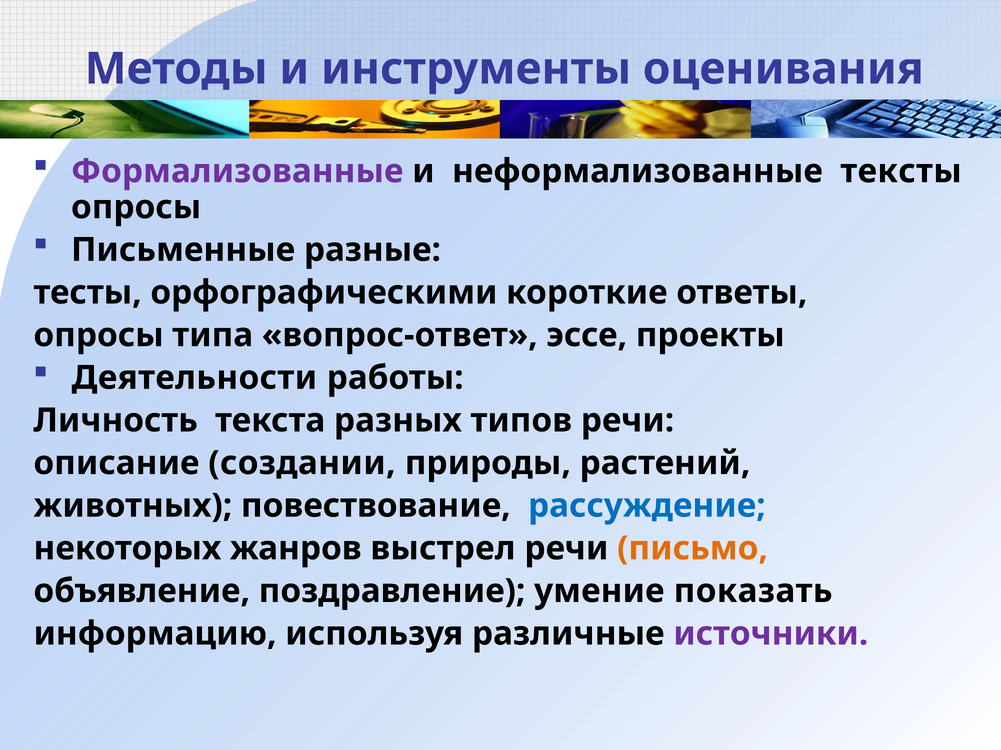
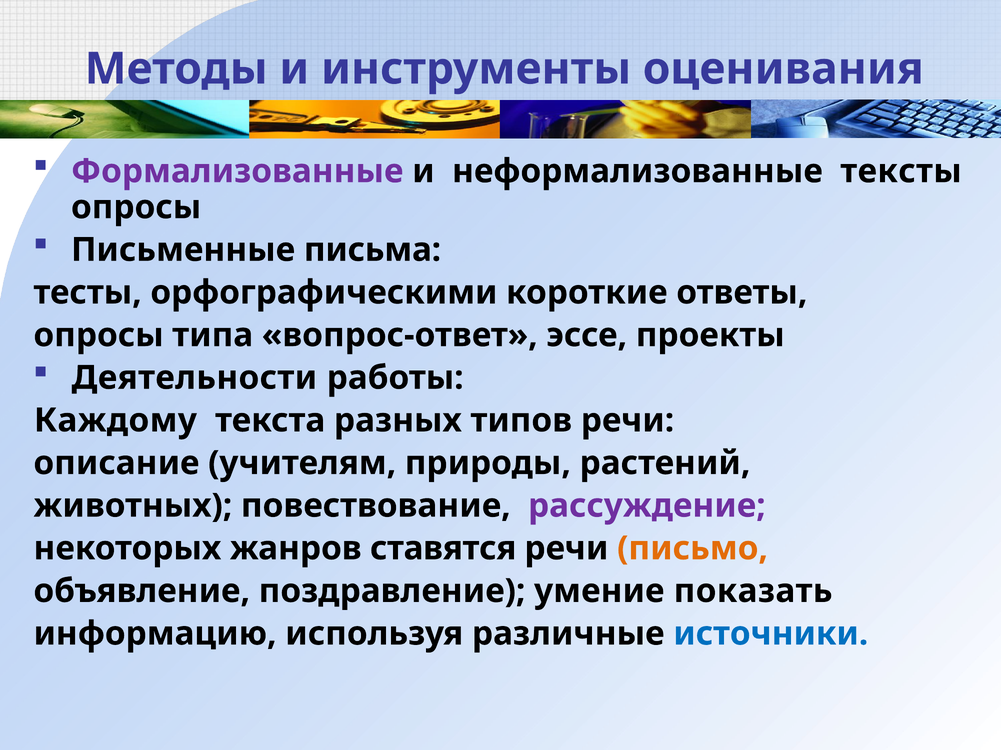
разные: разные -> письма
Личность: Личность -> Каждому
создании: создании -> учителям
рассуждение colour: blue -> purple
выстрел: выстрел -> ставятся
источники colour: purple -> blue
